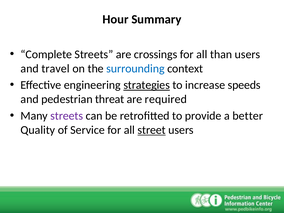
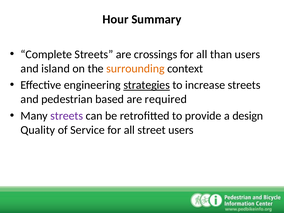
travel: travel -> island
surrounding colour: blue -> orange
increase speeds: speeds -> streets
threat: threat -> based
better: better -> design
street underline: present -> none
